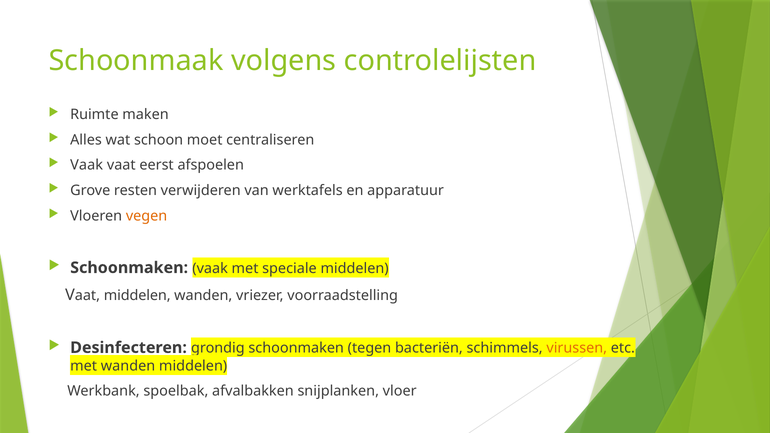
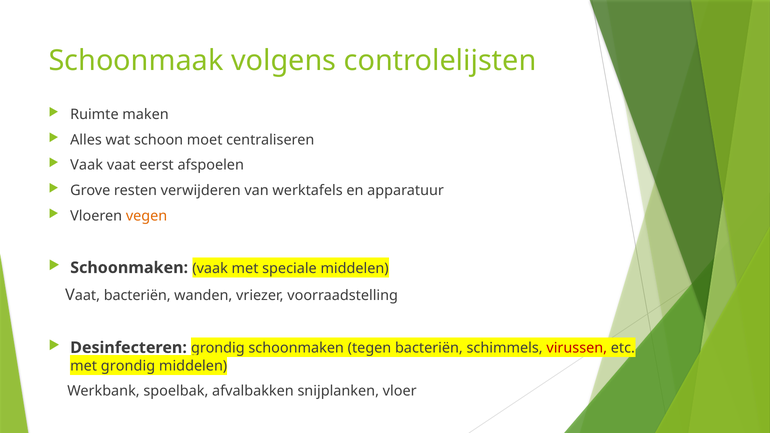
Vaat middelen: middelen -> bacteriën
virussen colour: orange -> red
met wanden: wanden -> grondig
